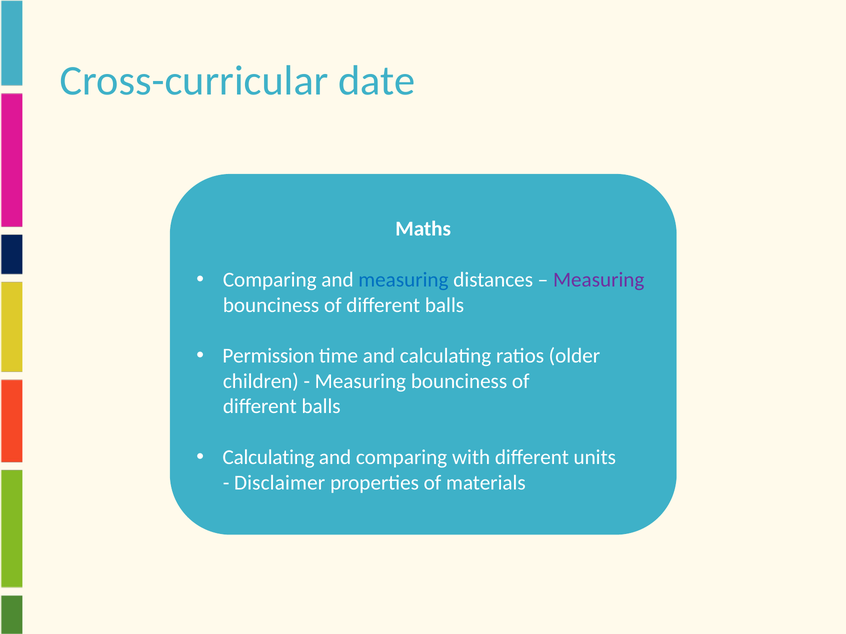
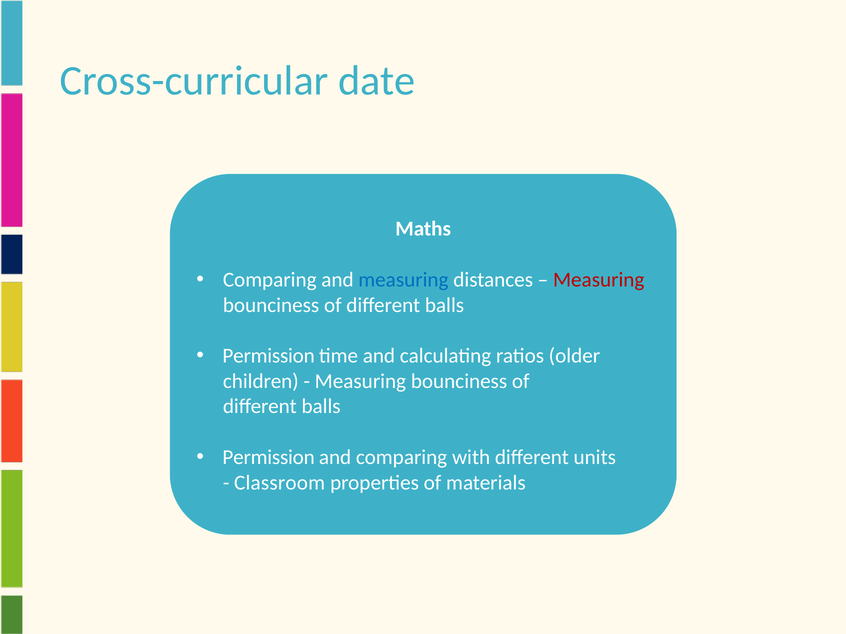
Measuring at (599, 280) colour: purple -> red
Calculating at (269, 458): Calculating -> Permission
Disclaimer: Disclaimer -> Classroom
